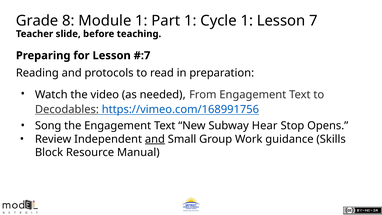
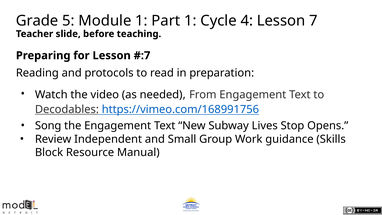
8: 8 -> 5
Cycle 1: 1 -> 4
Hear: Hear -> Lives
and at (155, 139) underline: present -> none
